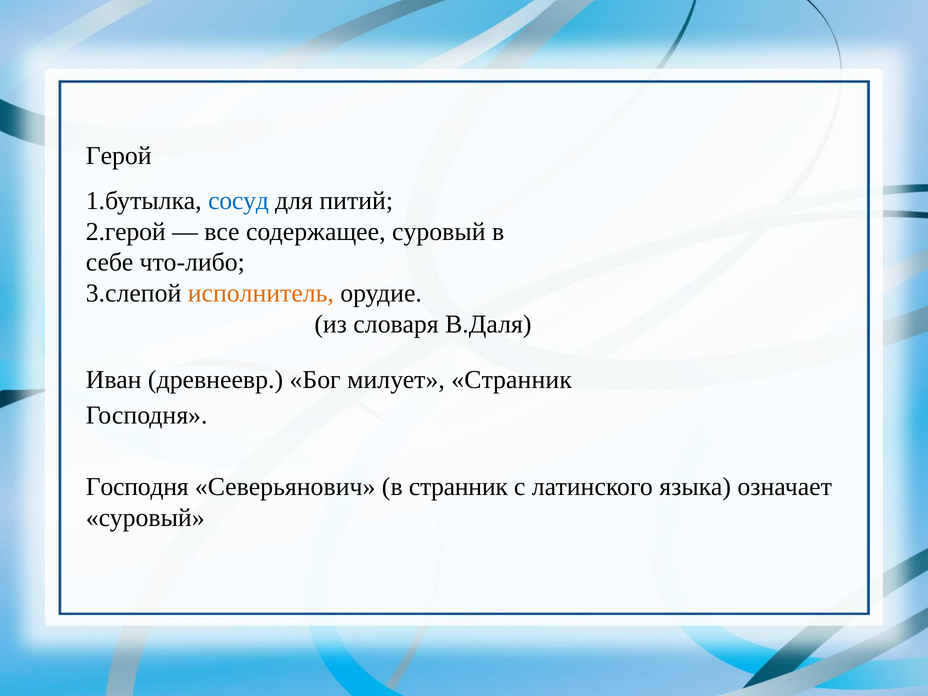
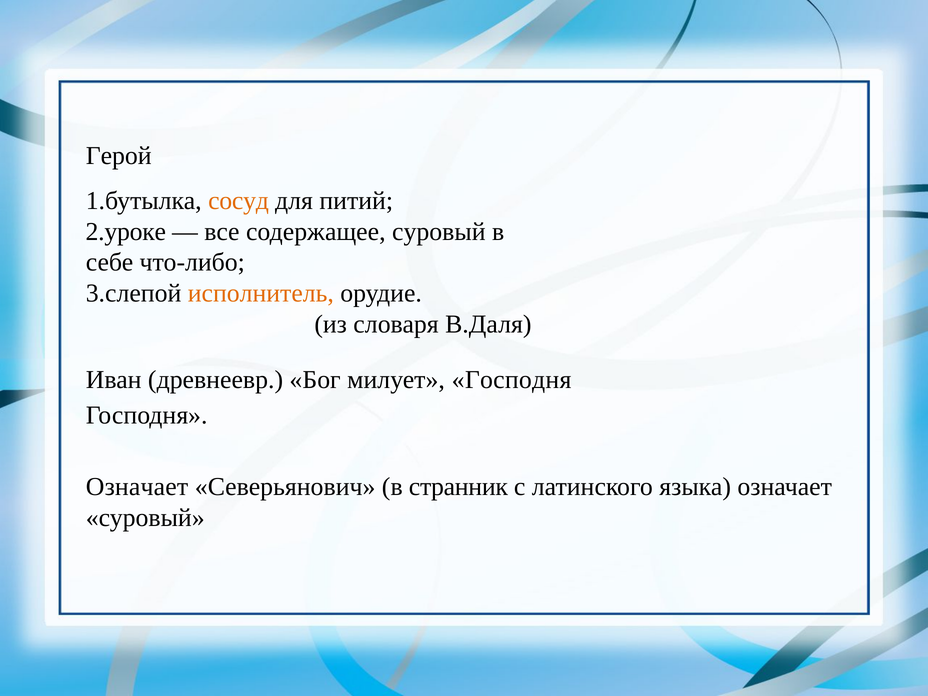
сосуд colour: blue -> orange
2.герой: 2.герой -> 2.уроке
милует Странник: Странник -> Господня
Господня at (137, 487): Господня -> Означает
